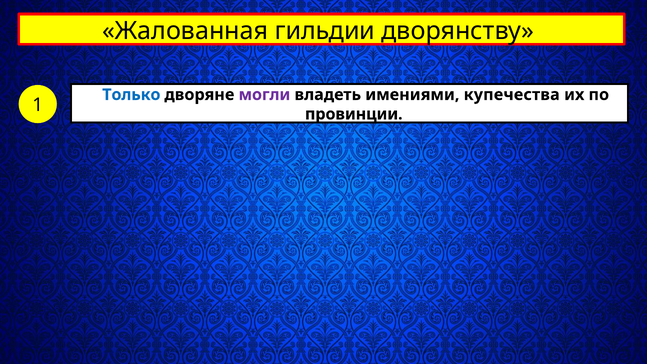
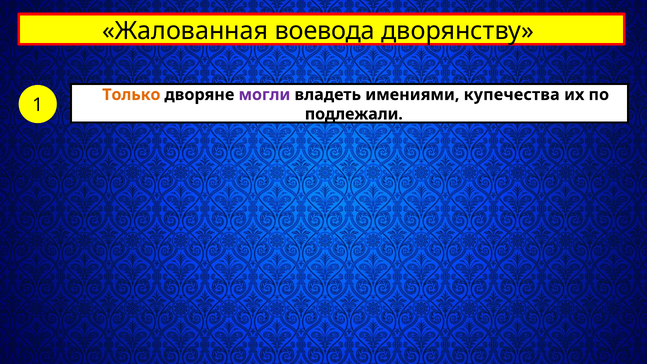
гильдии: гильдии -> воевода
Только colour: blue -> orange
провинции: провинции -> подлежали
